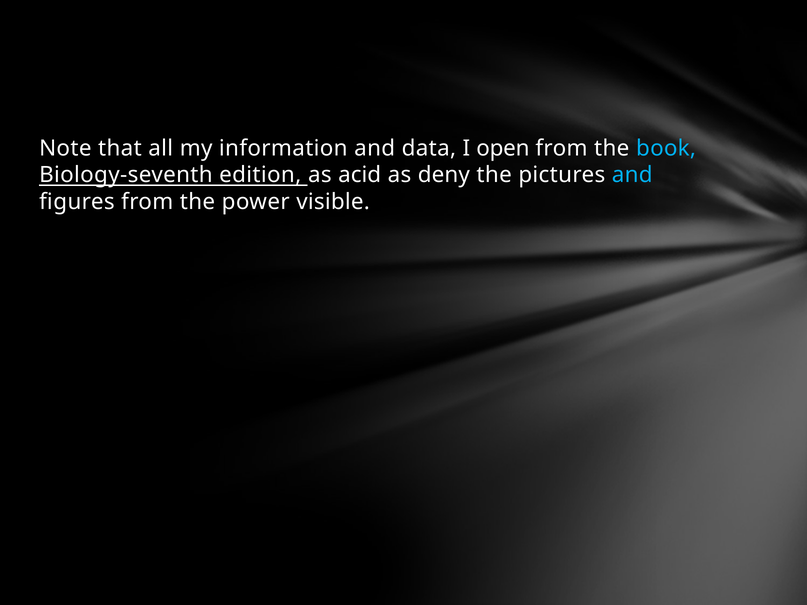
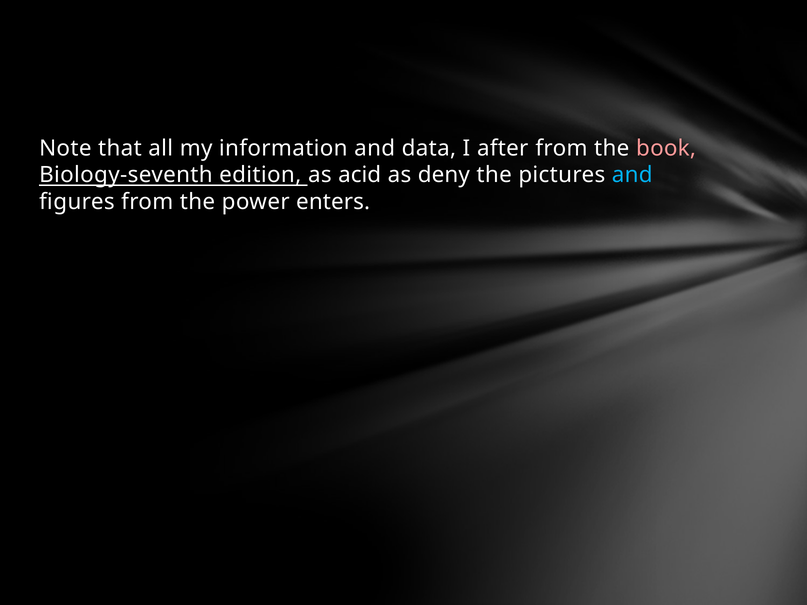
open: open -> after
book colour: light blue -> pink
visible: visible -> enters
